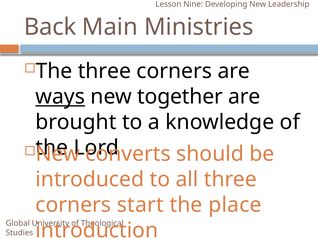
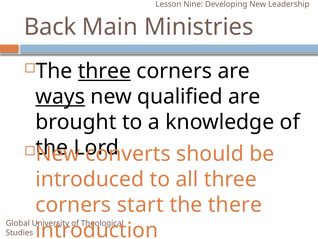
three at (104, 71) underline: none -> present
together: together -> qualified
place: place -> there
